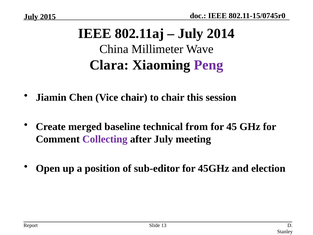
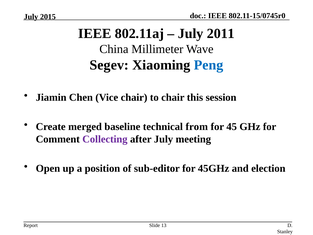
2014: 2014 -> 2011
Clara: Clara -> Segev
Peng colour: purple -> blue
